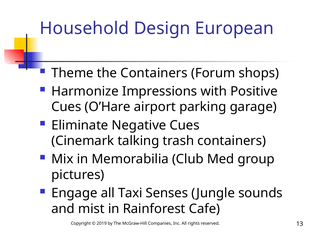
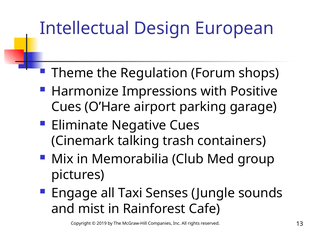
Household: Household -> Intellectual
the Containers: Containers -> Regulation
